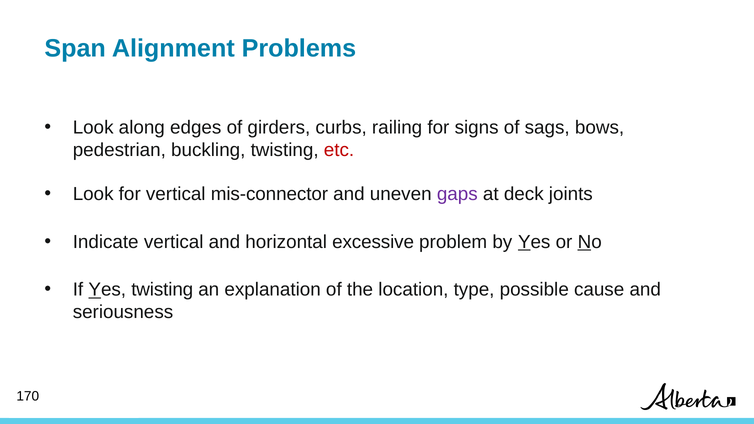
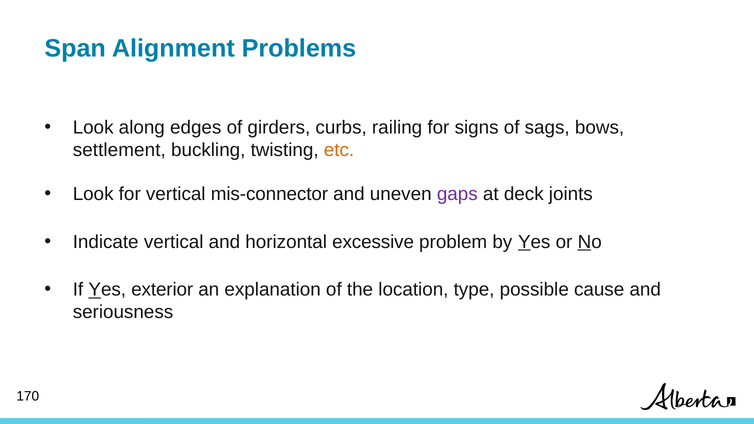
pedestrian: pedestrian -> settlement
etc colour: red -> orange
Yes twisting: twisting -> exterior
